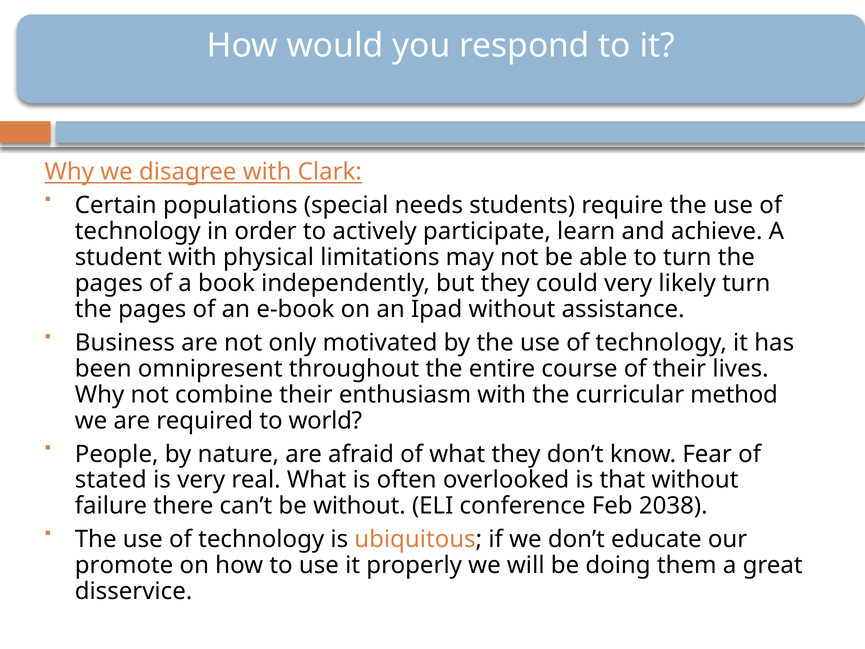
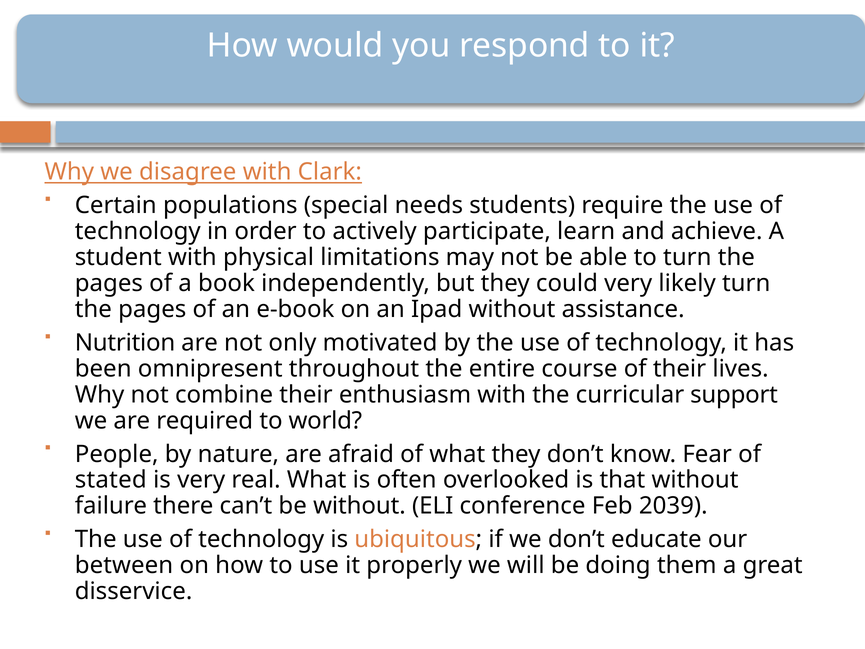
Business: Business -> Nutrition
method: method -> support
2038: 2038 -> 2039
promote: promote -> between
